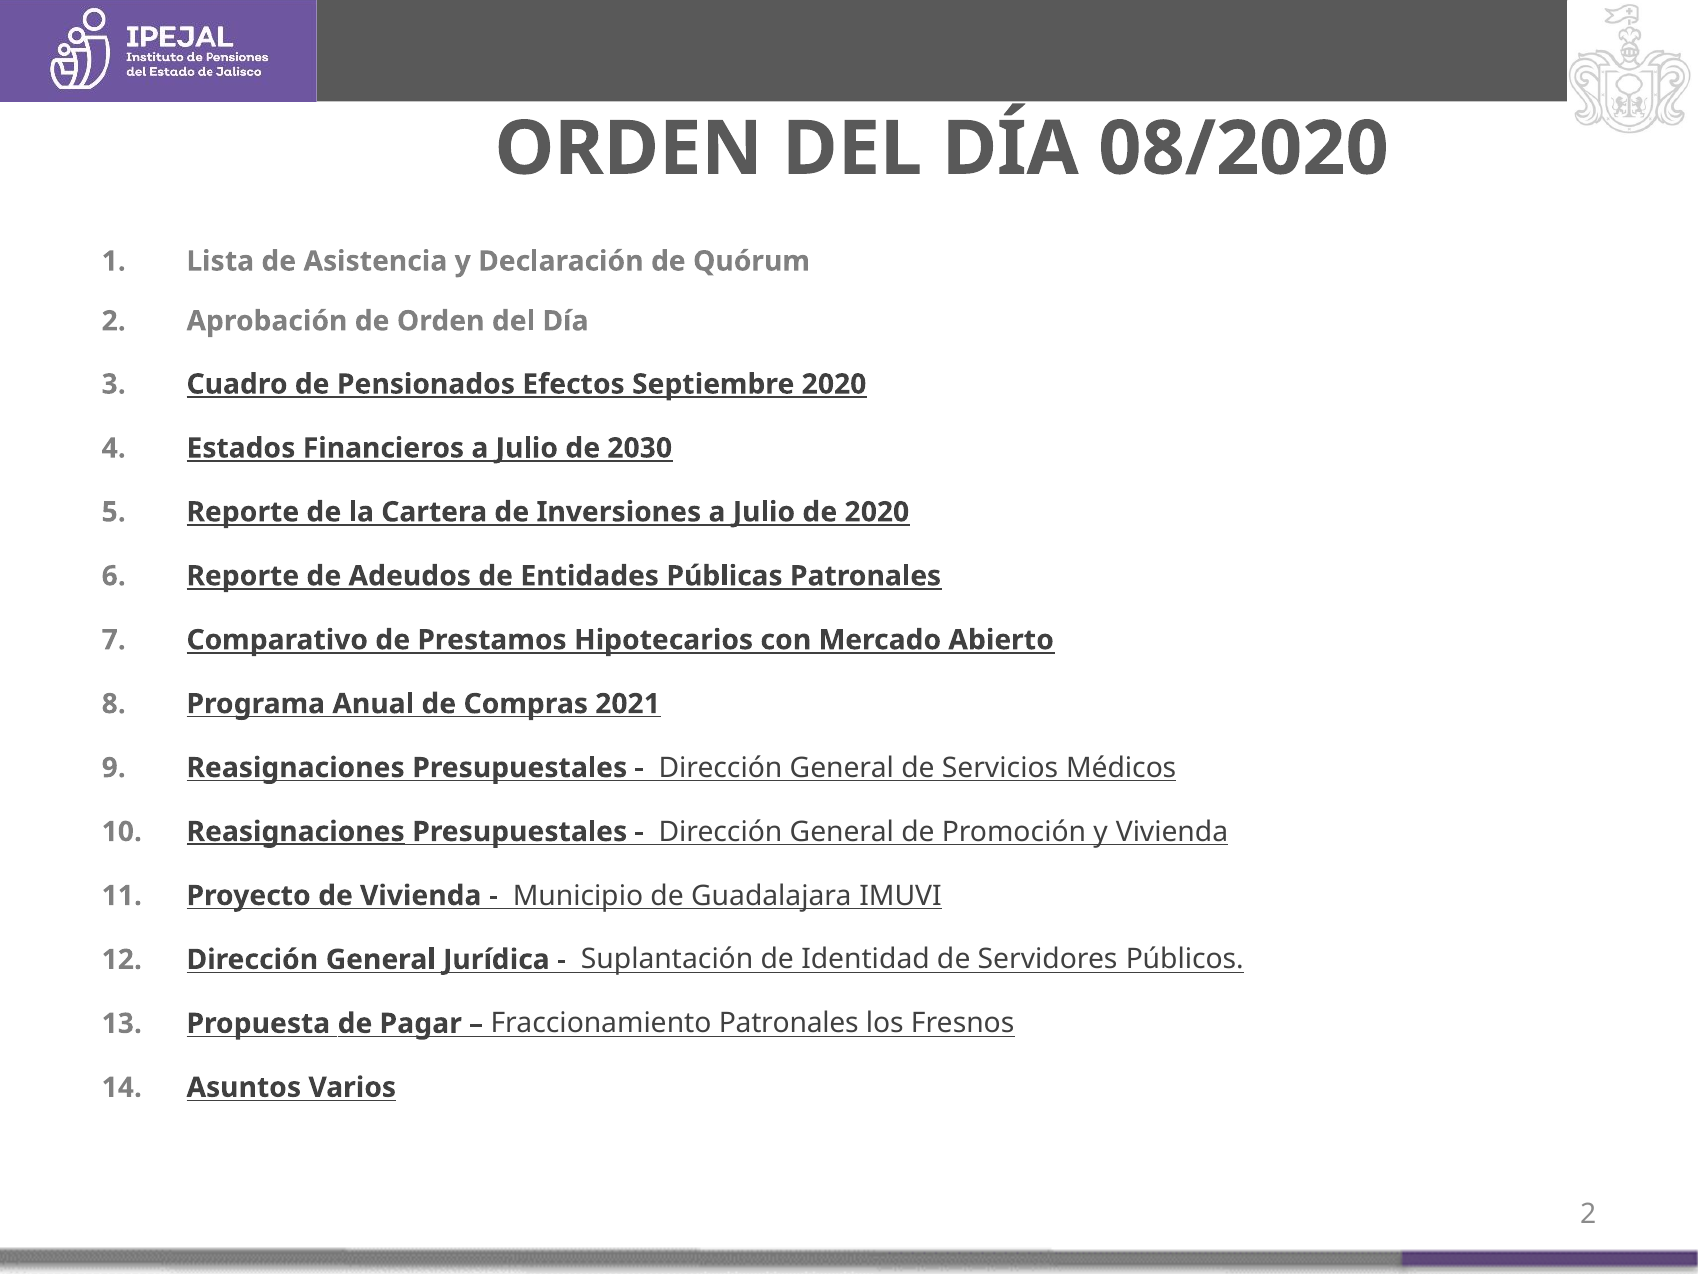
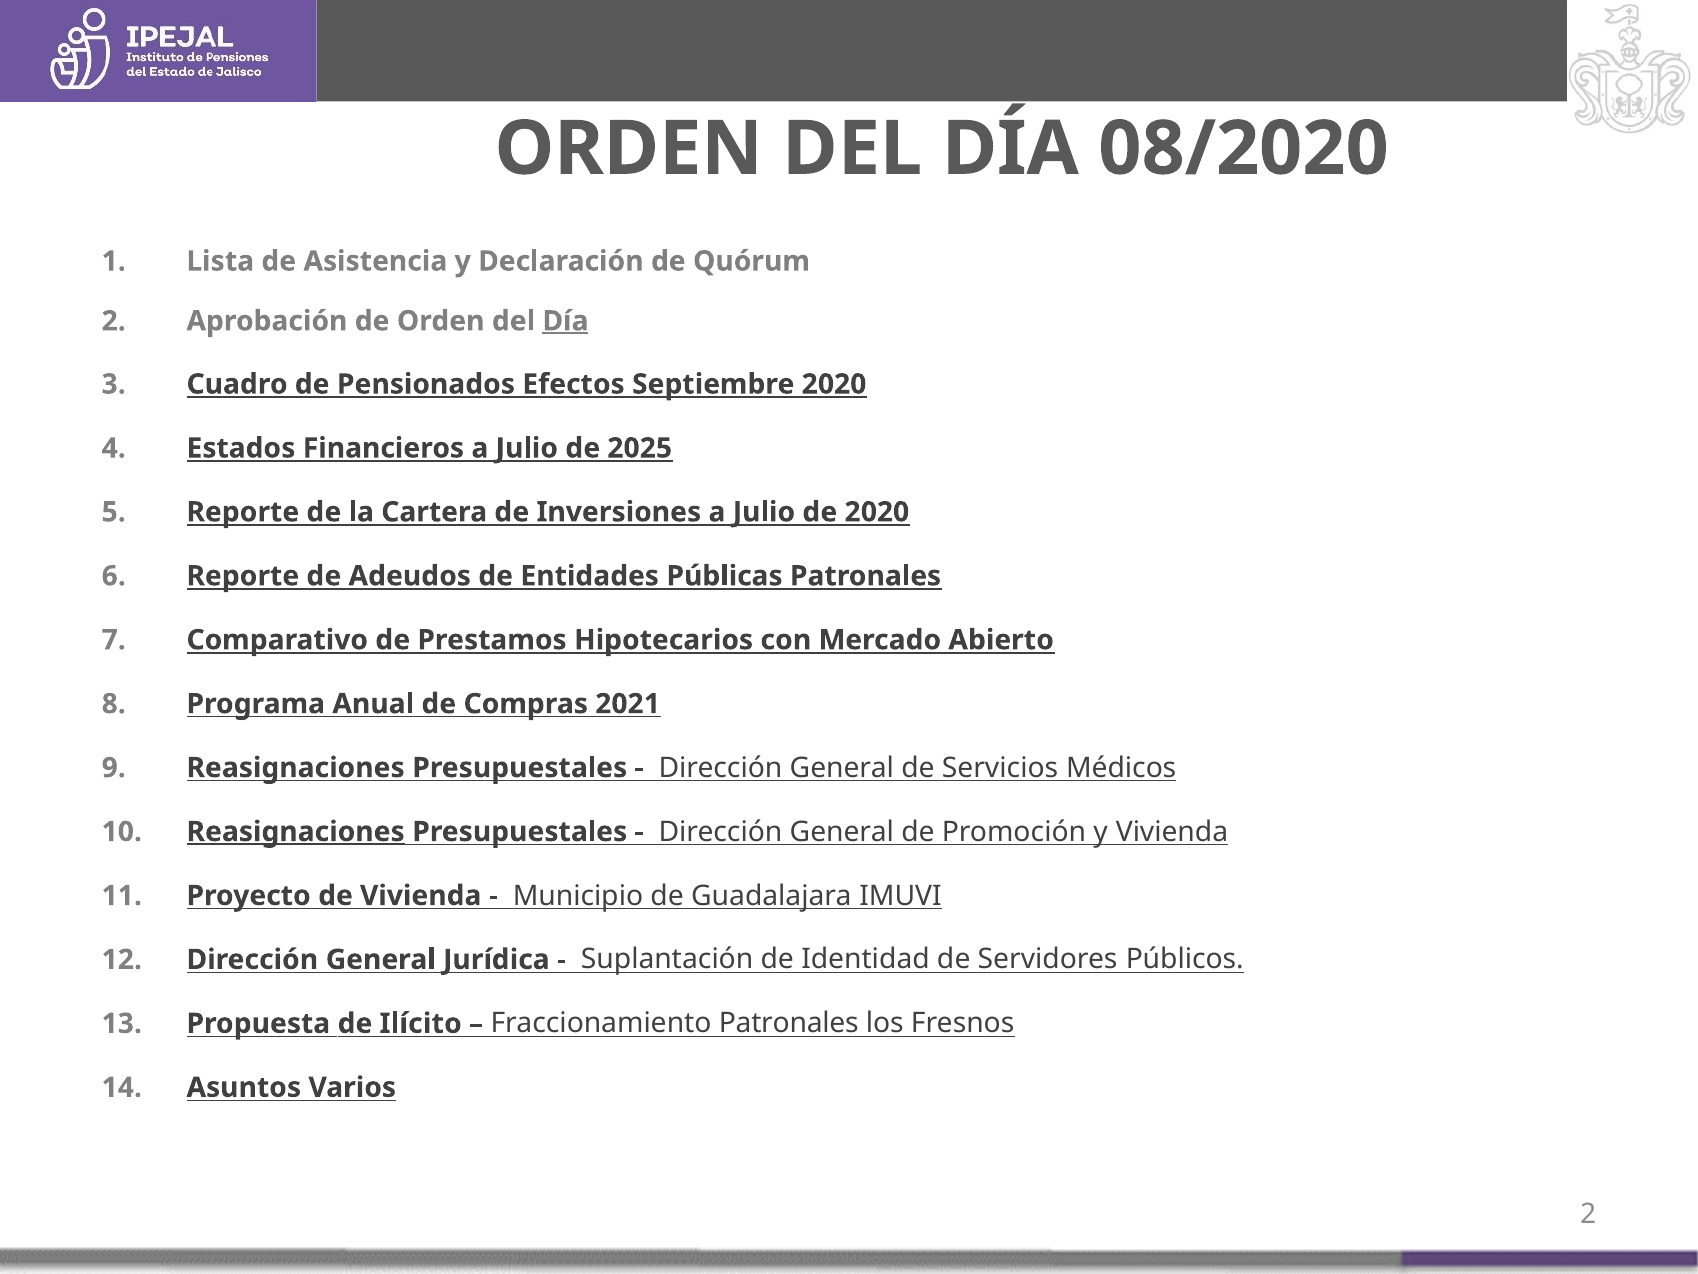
Día at (565, 321) underline: none -> present
2030: 2030 -> 2025
Pagar: Pagar -> Ilícito
